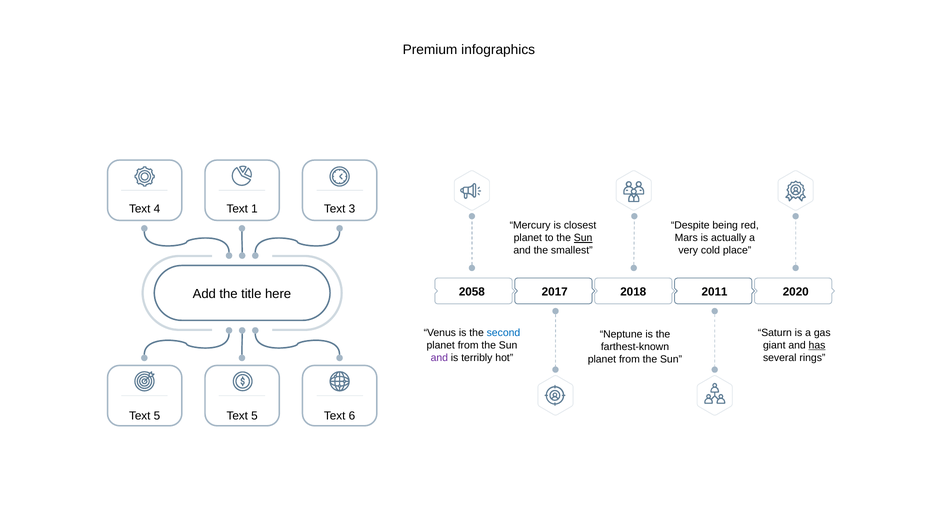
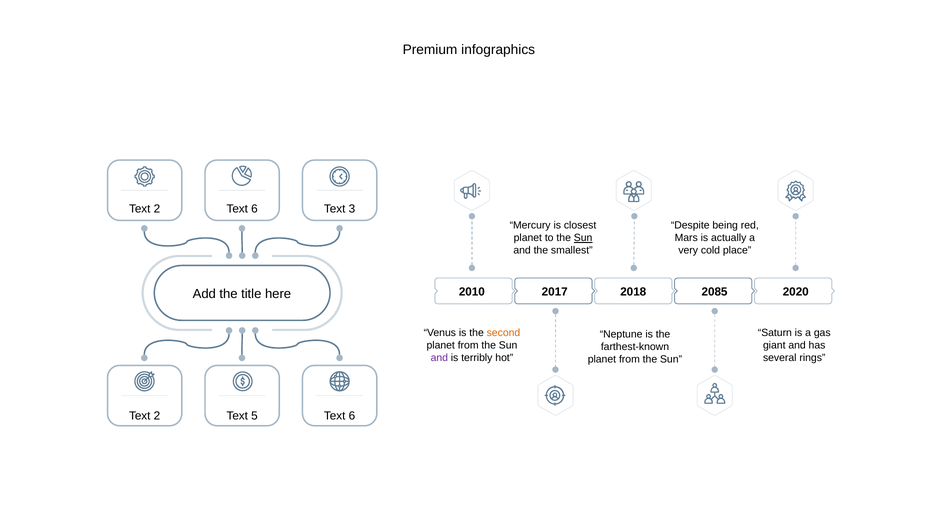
4 at (157, 209): 4 -> 2
1 at (254, 209): 1 -> 6
2058: 2058 -> 2010
2011: 2011 -> 2085
second colour: blue -> orange
has underline: present -> none
5 at (157, 415): 5 -> 2
